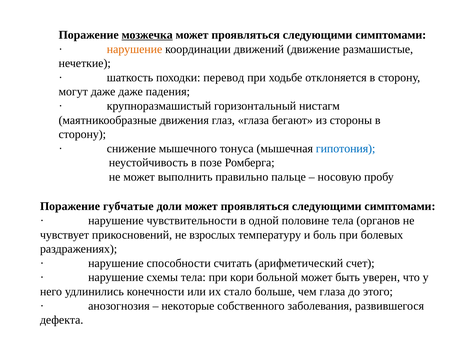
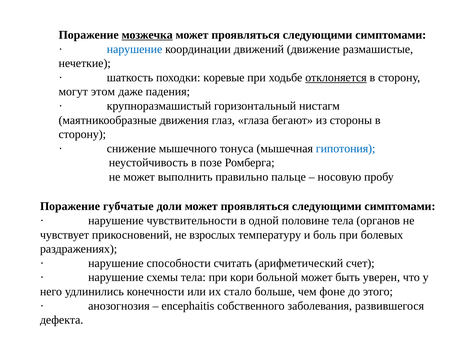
нарушение at (135, 49) colour: orange -> blue
перевод: перевод -> коревые
отклоняется underline: none -> present
могут даже: даже -> этом
чем глаза: глаза -> фоне
некоторые: некоторые -> encephaitis
